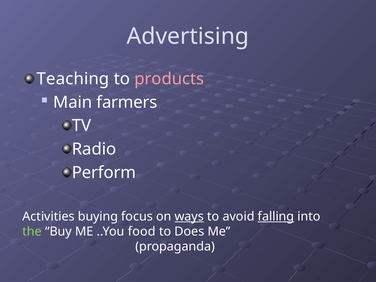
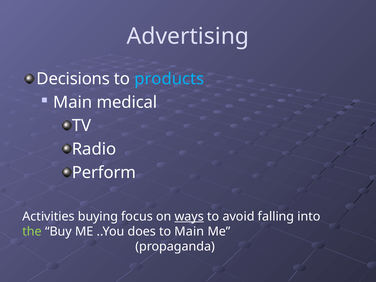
Teaching: Teaching -> Decisions
products colour: pink -> light blue
farmers: farmers -> medical
falling underline: present -> none
food: food -> does
to Does: Does -> Main
